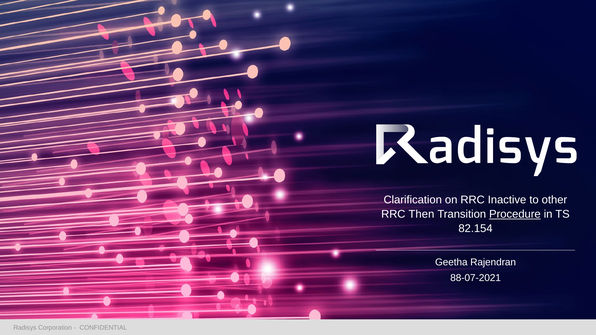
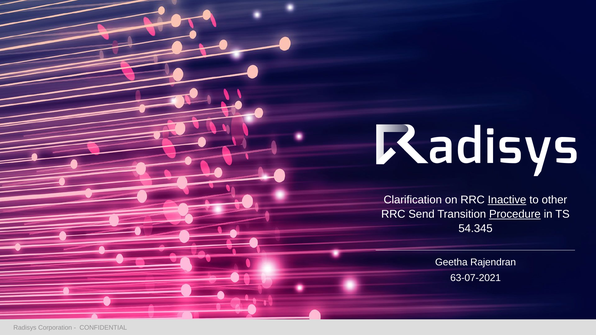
Inactive underline: none -> present
Then: Then -> Send
82.154: 82.154 -> 54.345
88-07-2021: 88-07-2021 -> 63-07-2021
